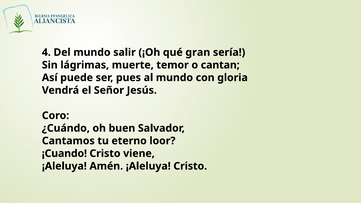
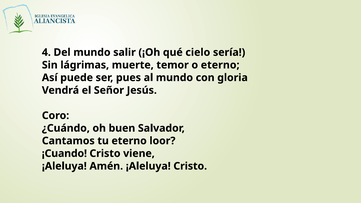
gran: gran -> cielo
o cantan: cantan -> eterno
